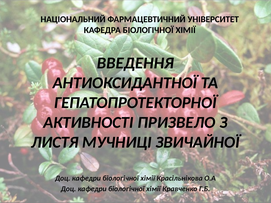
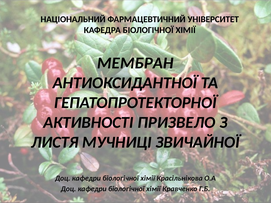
ВВЕДЕННЯ: ВВЕДЕННЯ -> МЕМБРАН
